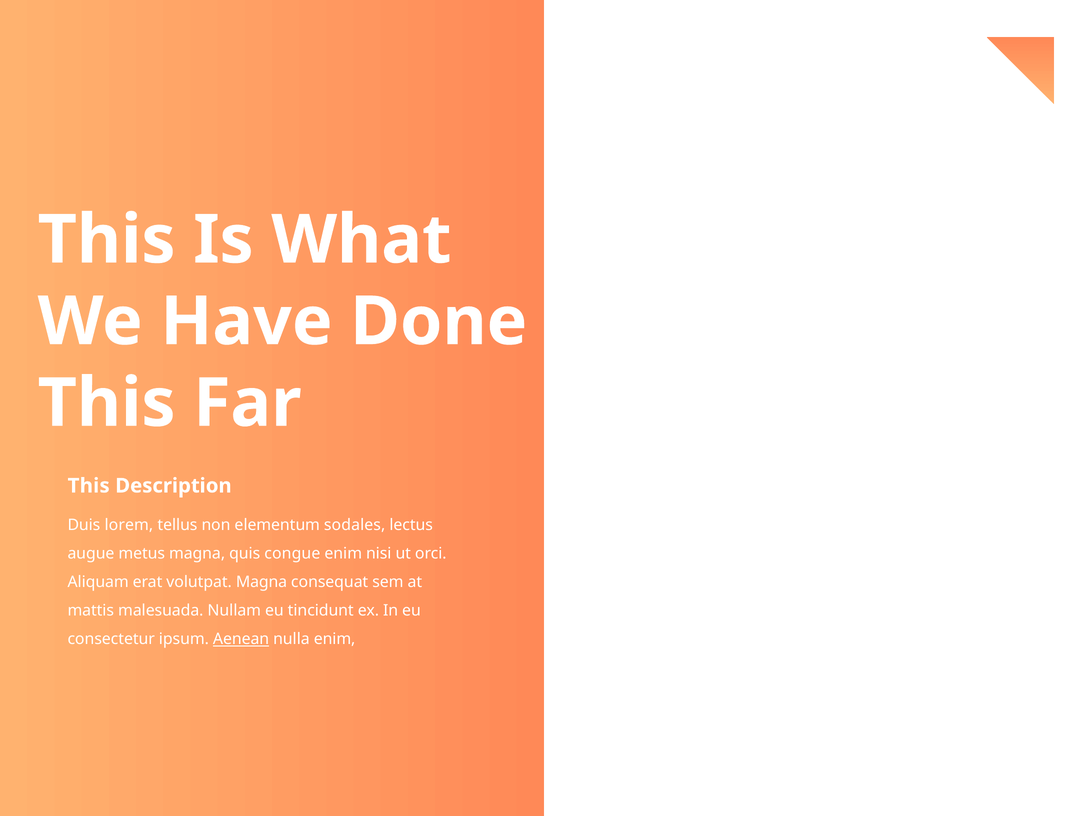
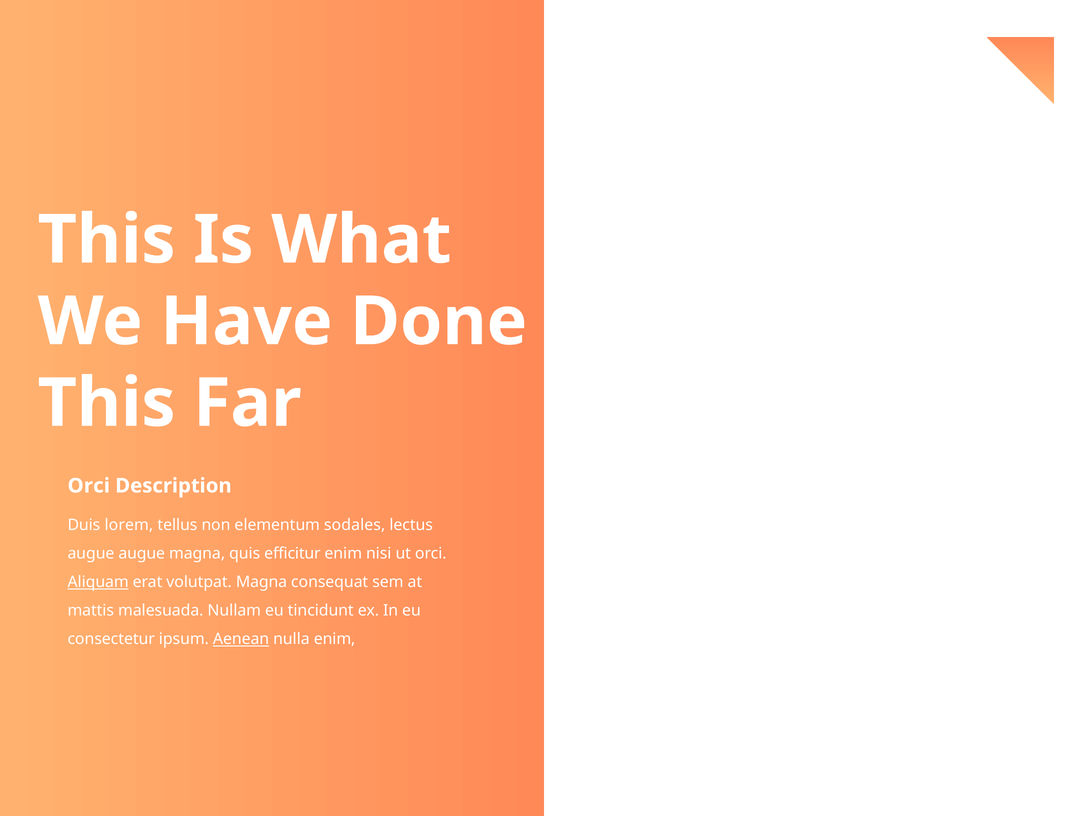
This at (89, 486): This -> Orci
augue metus: metus -> augue
congue: congue -> efficitur
Aliquam underline: none -> present
